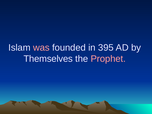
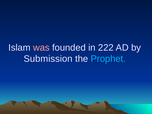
395: 395 -> 222
Themselves: Themselves -> Submission
Prophet colour: pink -> light blue
